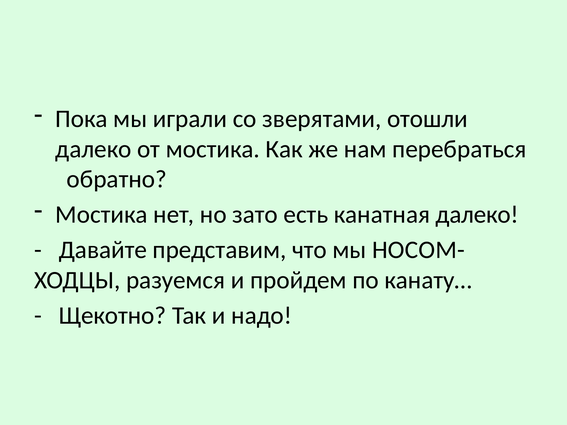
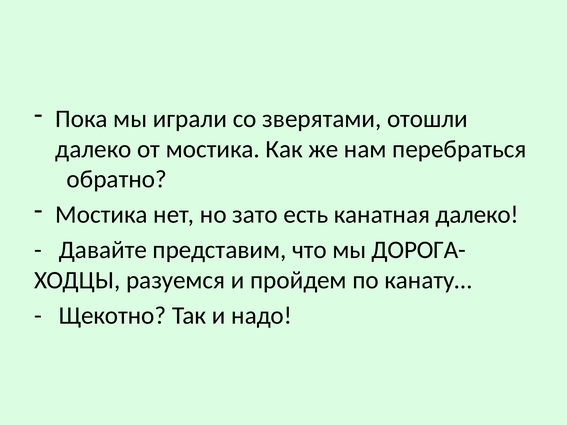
НОСОМ-: НОСОМ- -> ДОРОГА-
